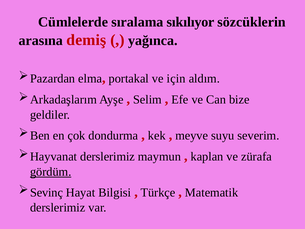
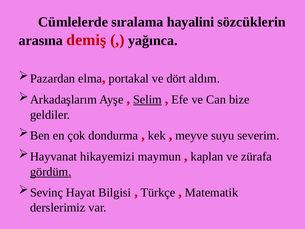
sıkılıyor: sıkılıyor -> hayalini
için: için -> dört
Selim underline: none -> present
Hayvanat derslerimiz: derslerimiz -> hikayemizi
